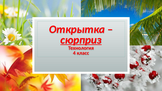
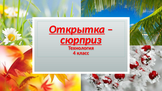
Открытка underline: none -> present
